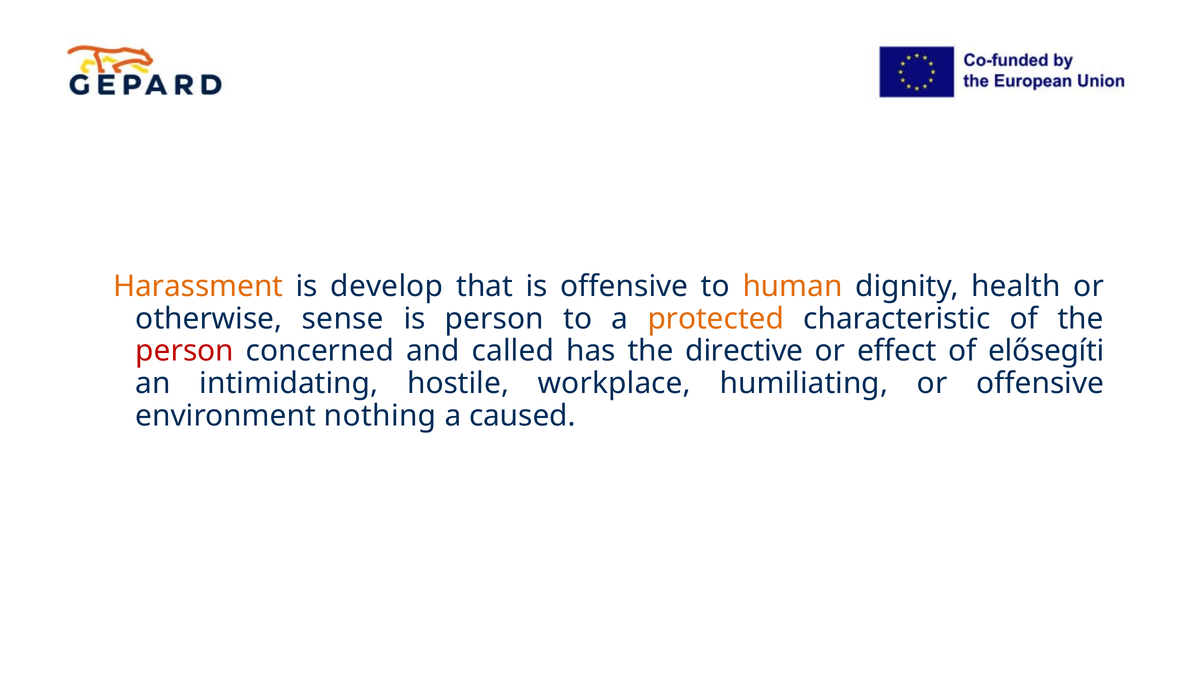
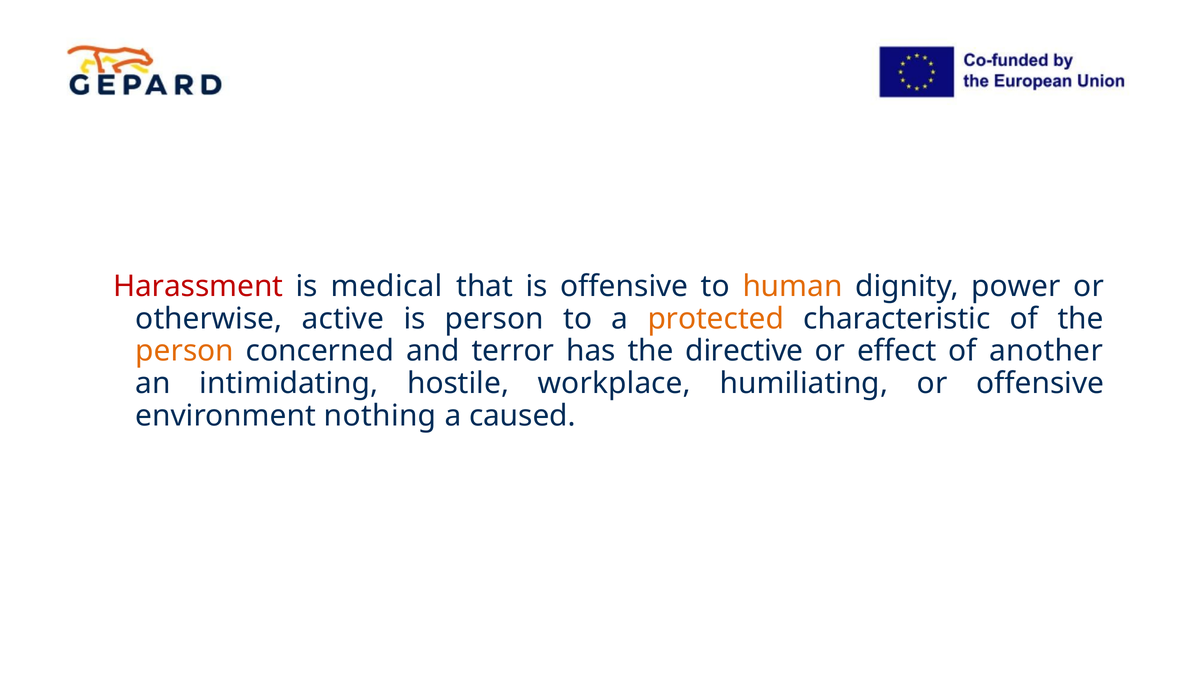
Harassment colour: orange -> red
develop: develop -> medical
health: health -> power
sense: sense -> active
person at (185, 351) colour: red -> orange
called: called -> terror
elősegíti: elősegíti -> another
